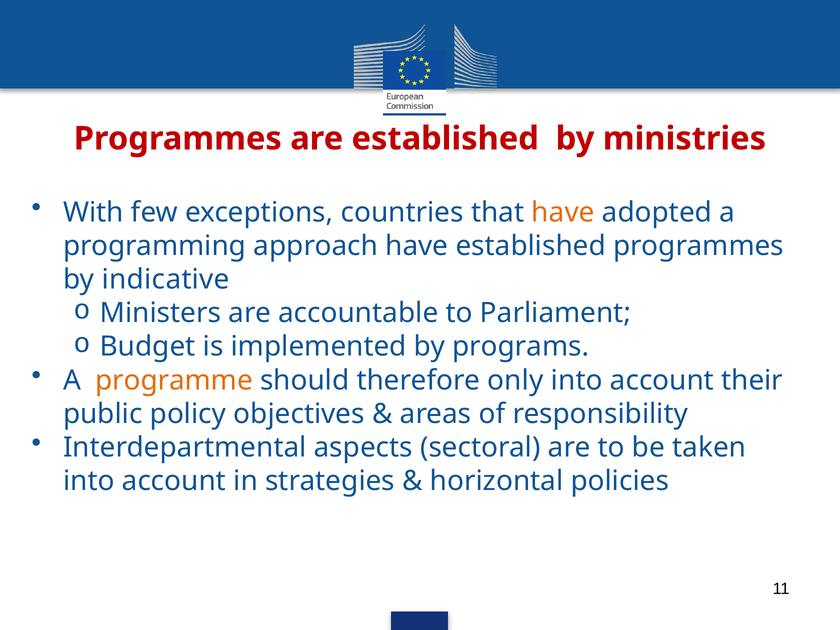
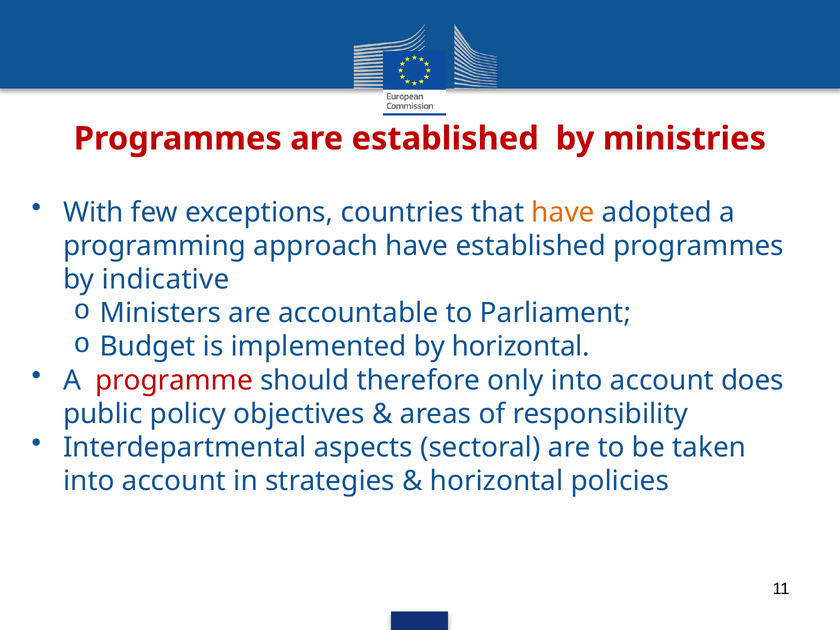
by programs: programs -> horizontal
programme colour: orange -> red
their: their -> does
